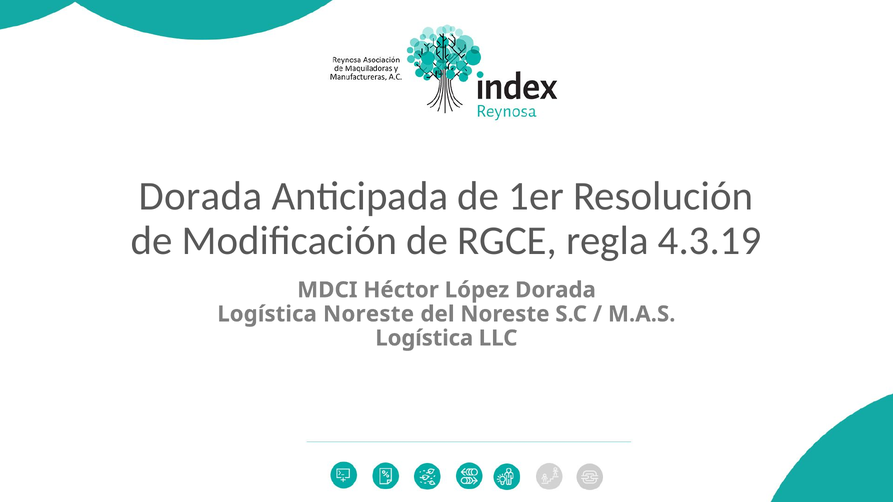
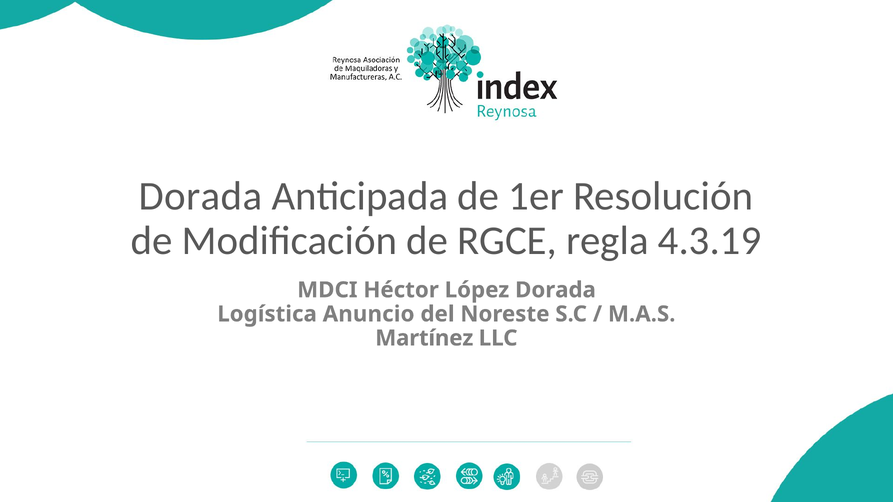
Logística Noreste: Noreste -> Anuncio
Logística at (424, 338): Logística -> Martínez
